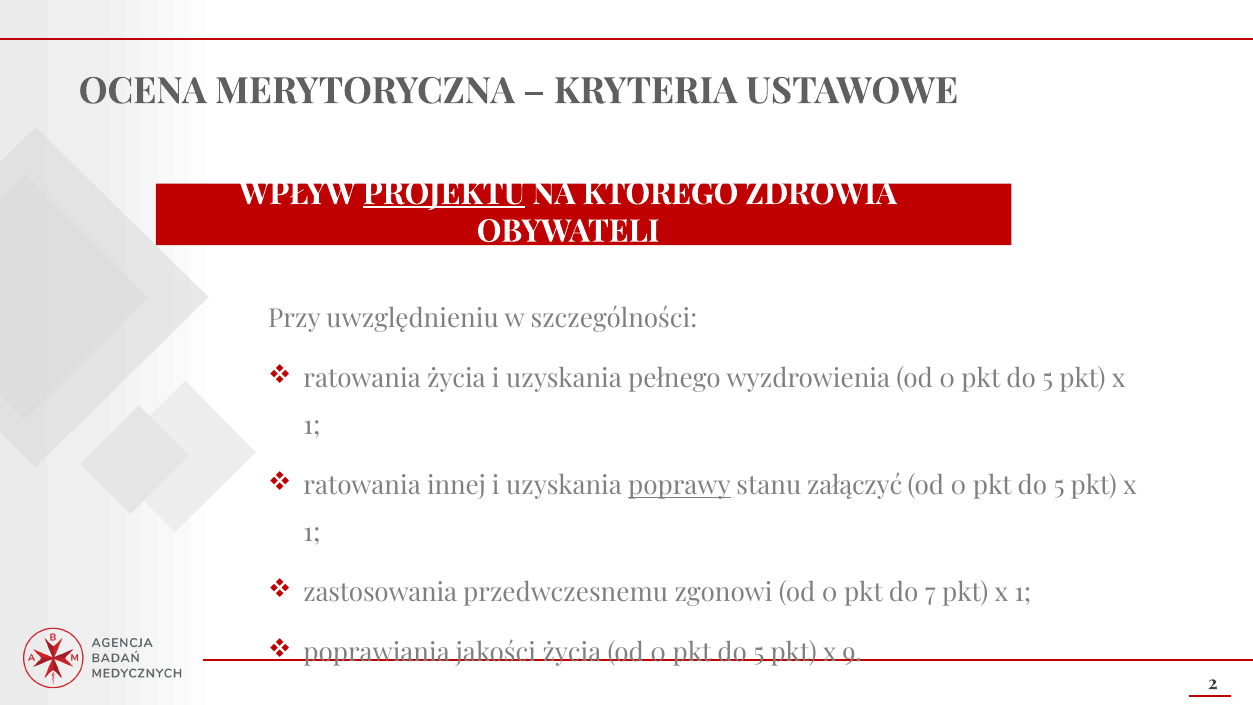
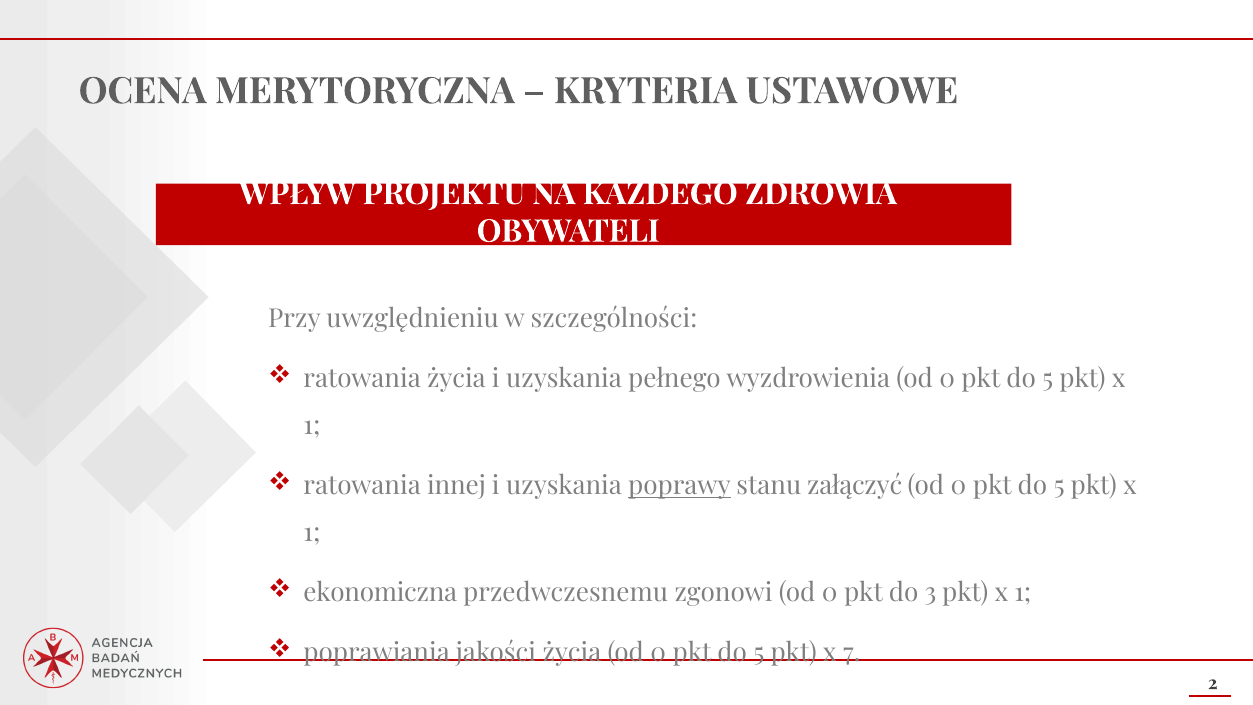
PROJEKTU underline: present -> none
KTÓREGO: KTÓREGO -> KAŻDEGO
zastosowania: zastosowania -> ekonomiczna
7: 7 -> 3
9: 9 -> 7
